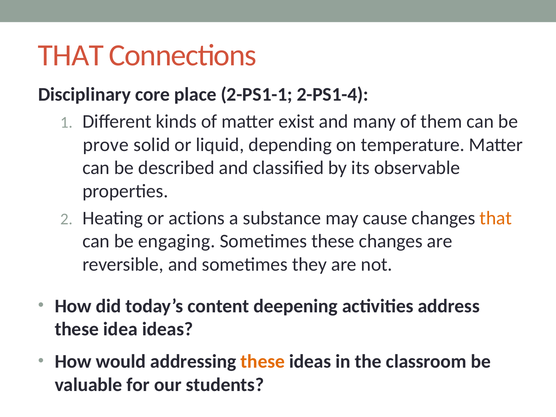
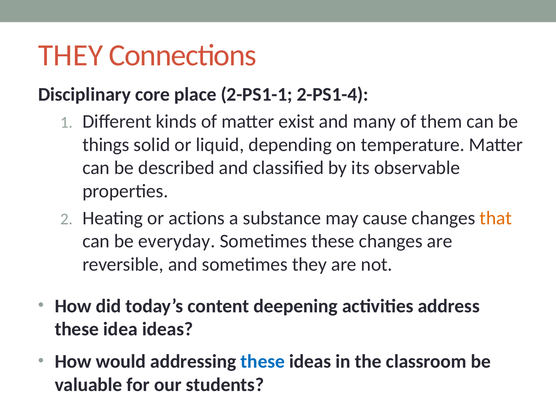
THAT at (71, 55): THAT -> THEY
prove: prove -> things
engaging: engaging -> everyday
these at (263, 362) colour: orange -> blue
